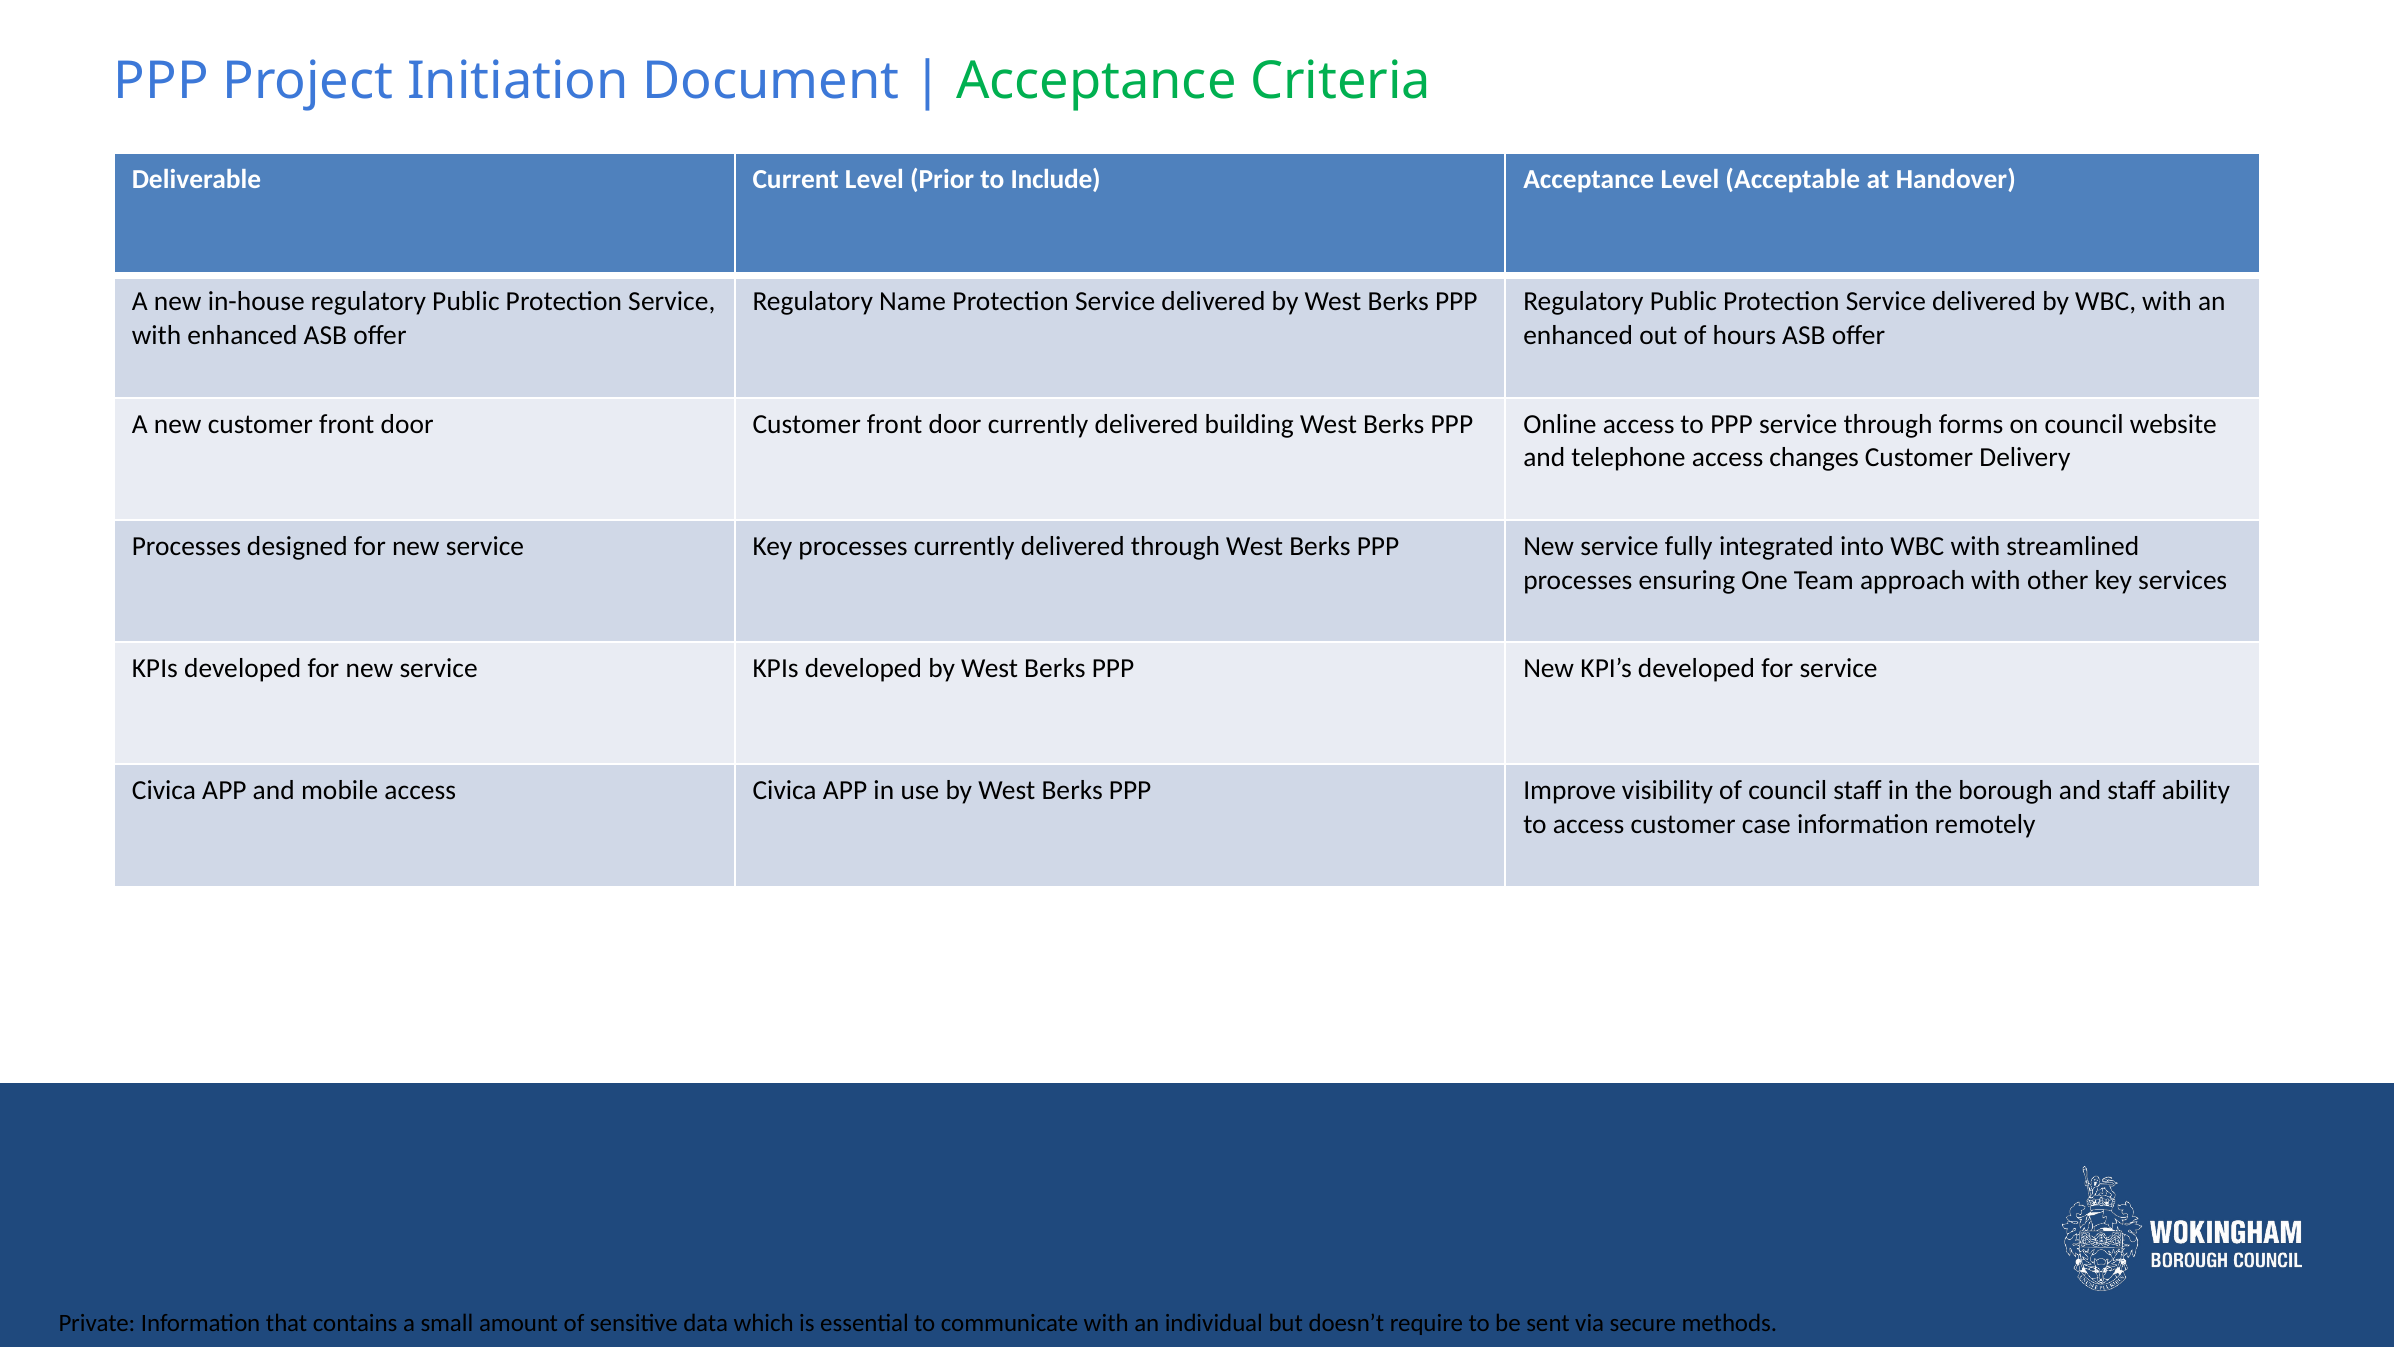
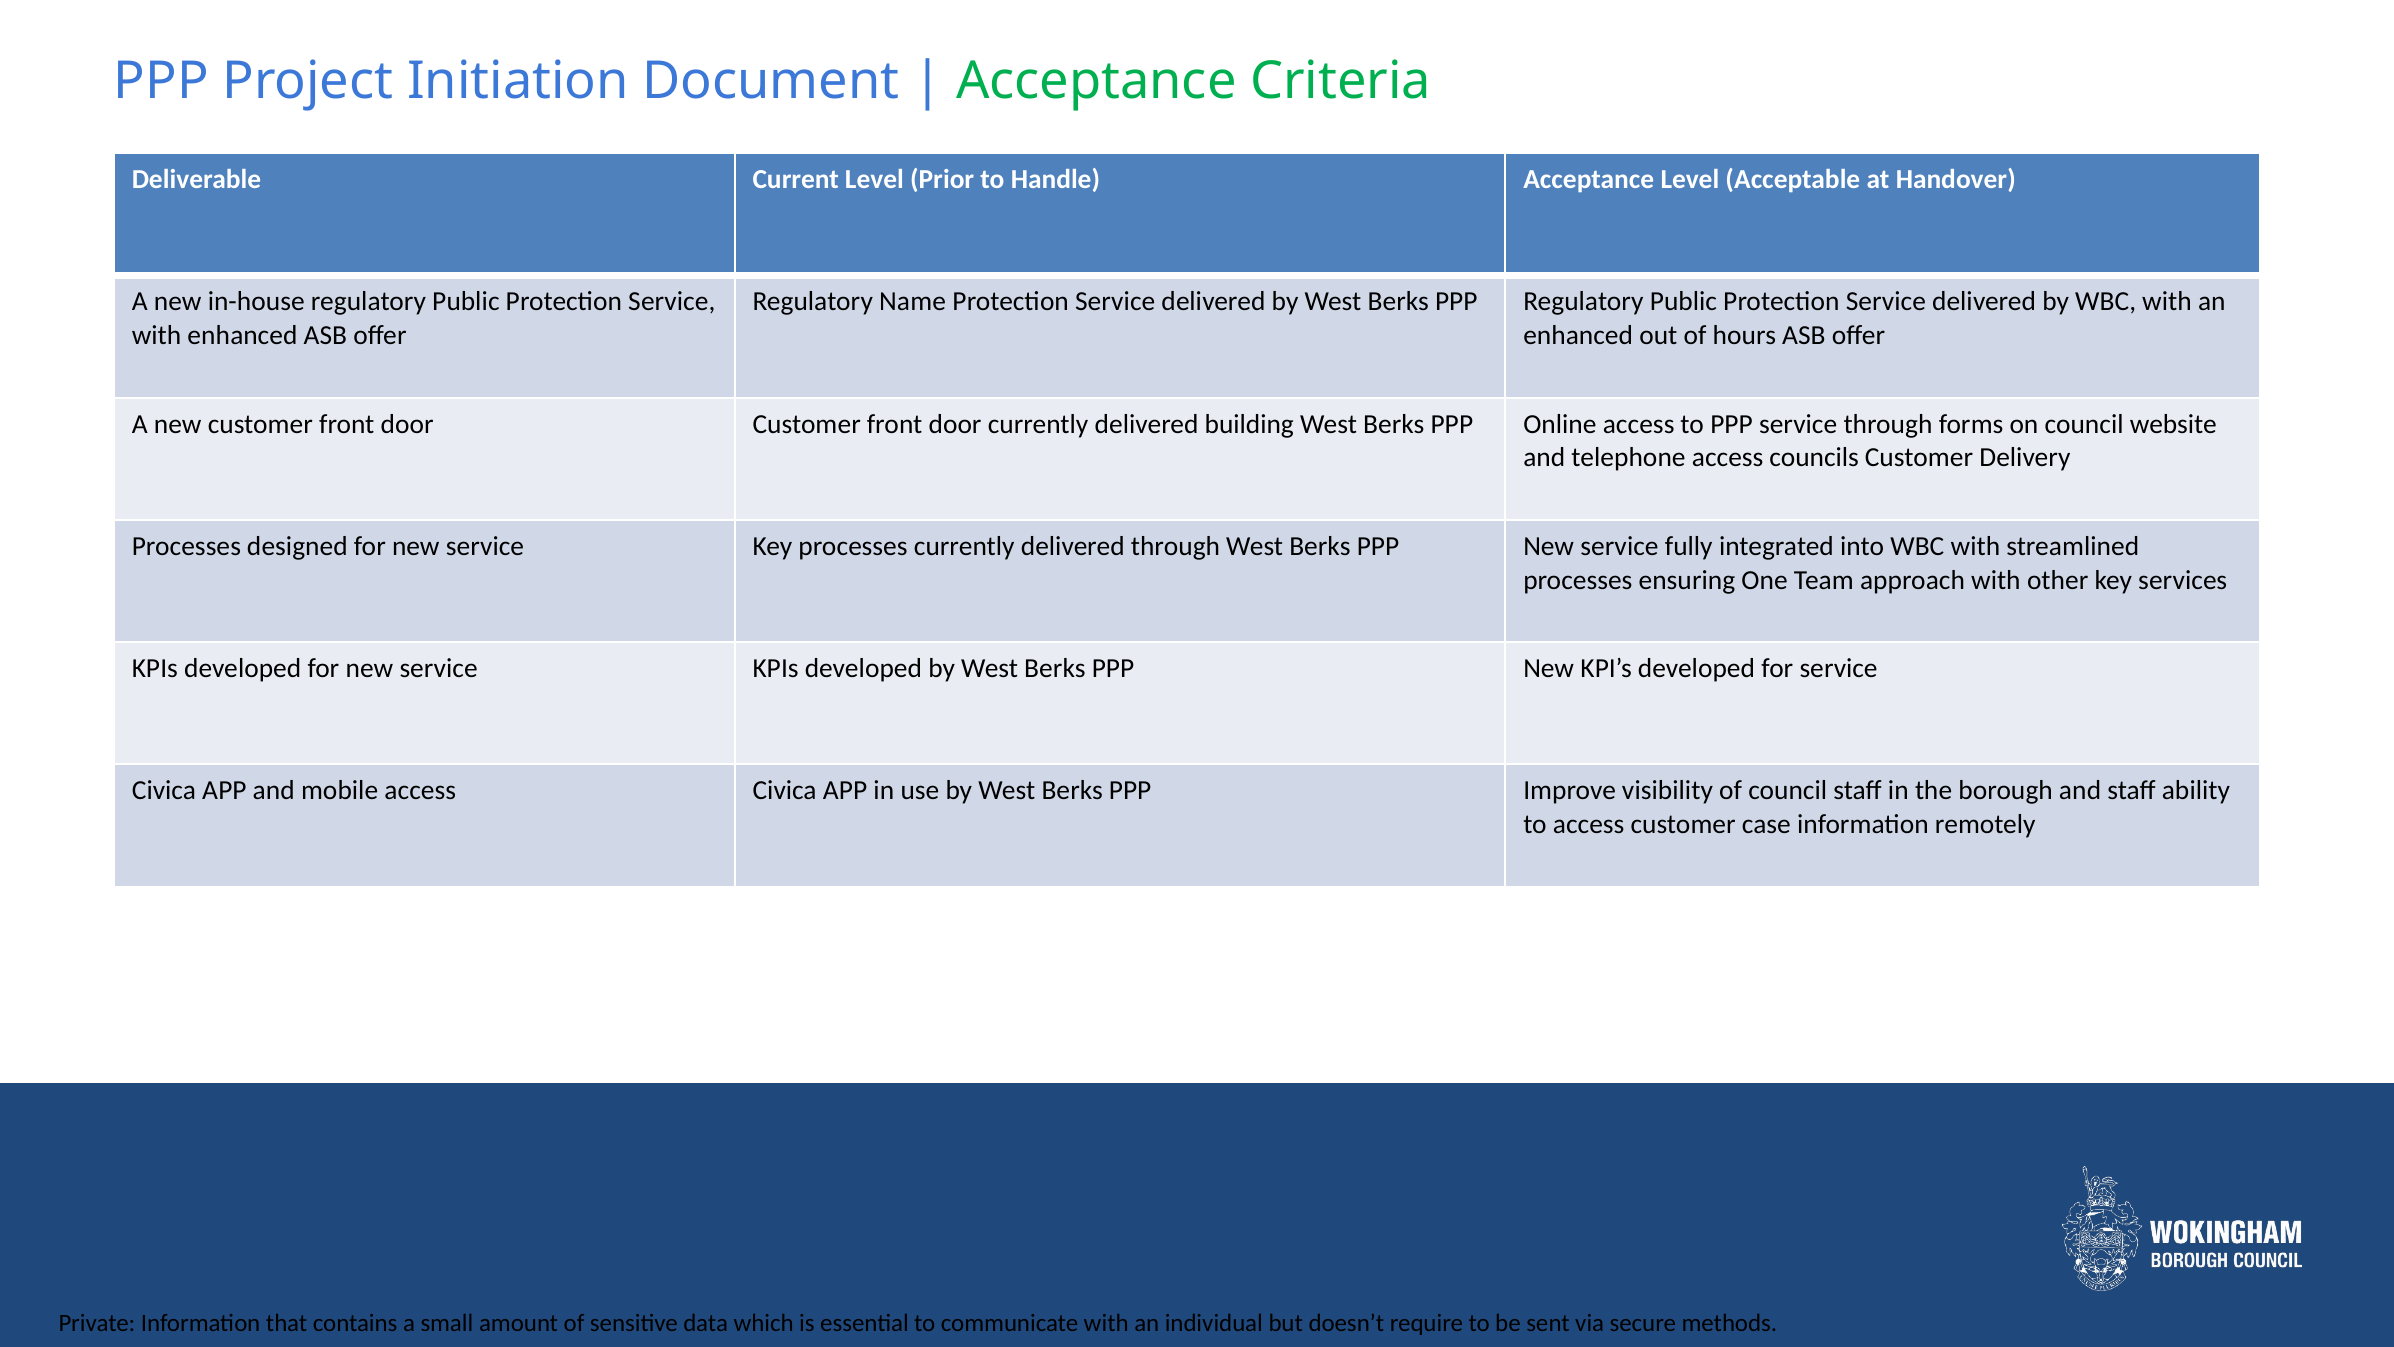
Include: Include -> Handle
changes: changes -> councils
